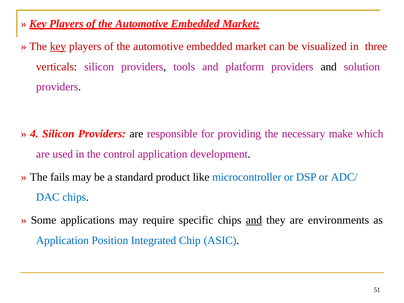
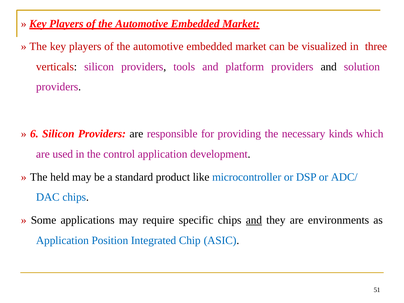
key at (58, 47) underline: present -> none
4: 4 -> 6
make: make -> kinds
fails: fails -> held
